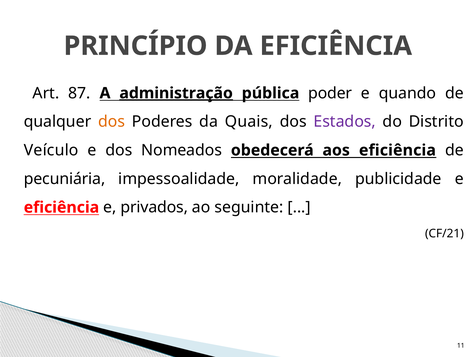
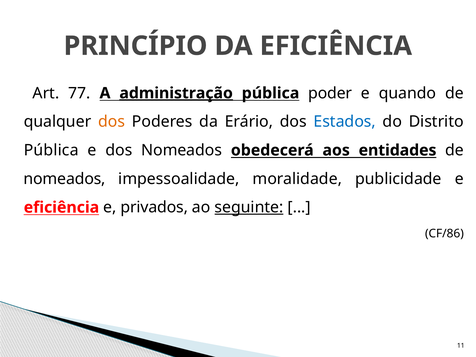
87: 87 -> 77
Quais: Quais -> Erário
Estados colour: purple -> blue
Veículo at (51, 150): Veículo -> Pública
aos eficiência: eficiência -> entidades
pecuniária at (64, 179): pecuniária -> nomeados
seguinte underline: none -> present
CF/21: CF/21 -> CF/86
